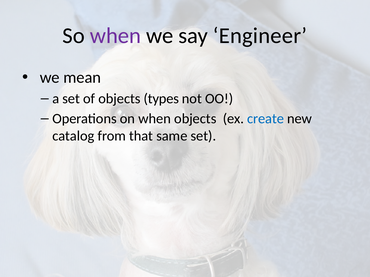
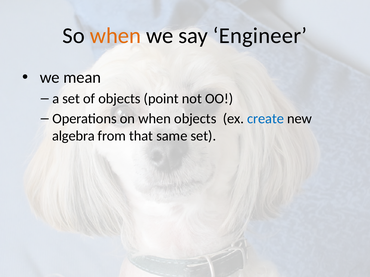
when at (115, 36) colour: purple -> orange
types: types -> point
catalog: catalog -> algebra
